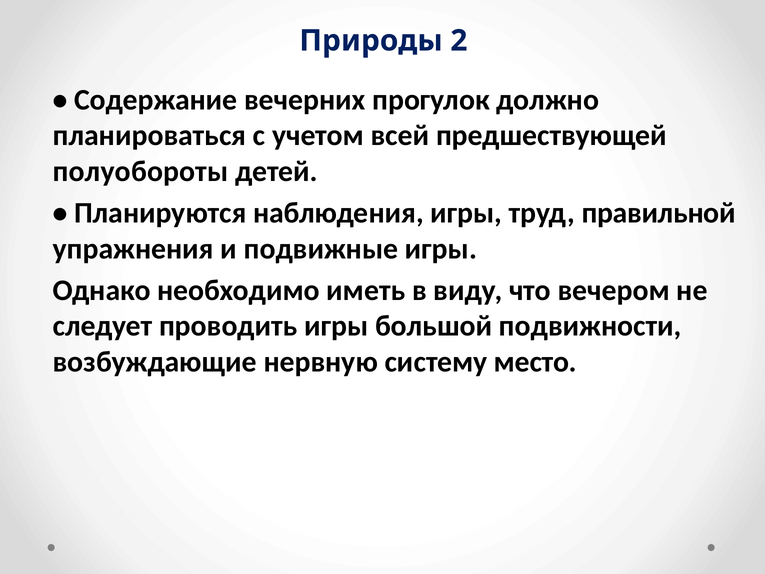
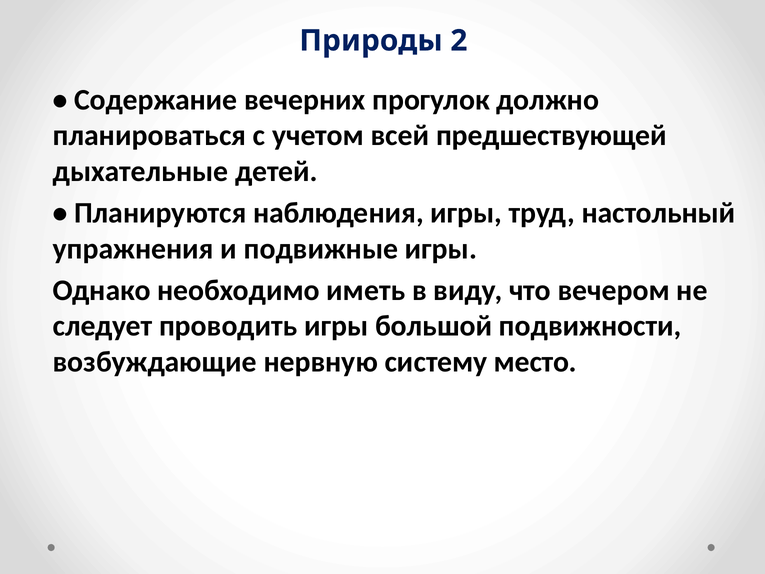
полуобороты: полуобороты -> дыхательные
правильной: правильной -> настольный
